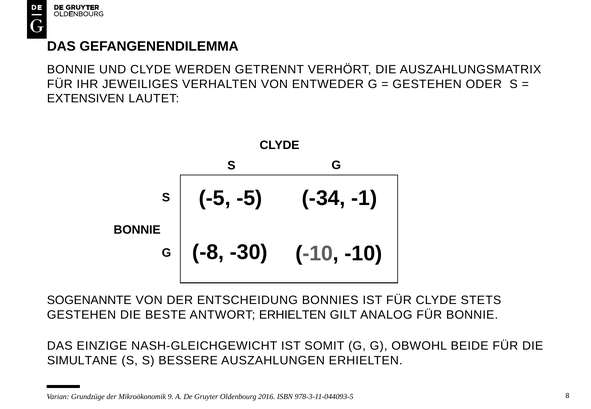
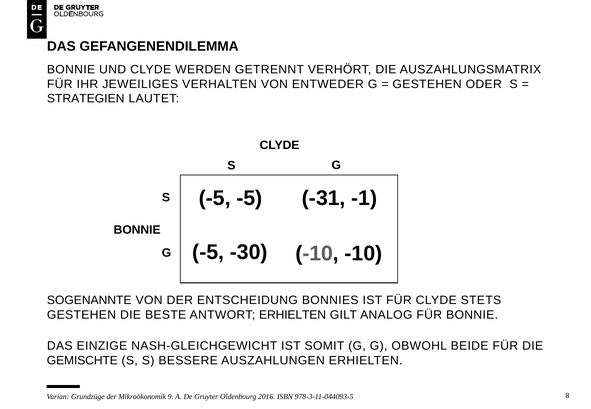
EXTENSIVEN: EXTENSIVEN -> STRATEGIEN
-34: -34 -> -31
-8 at (208, 252): -8 -> -5
SIMULTANE: SIMULTANE -> GEMISCHTE
